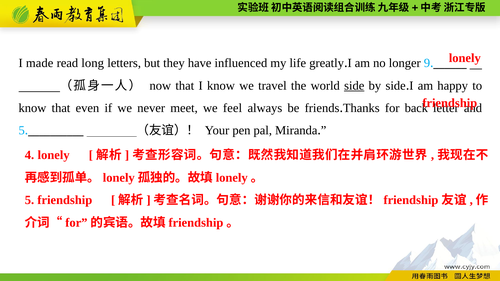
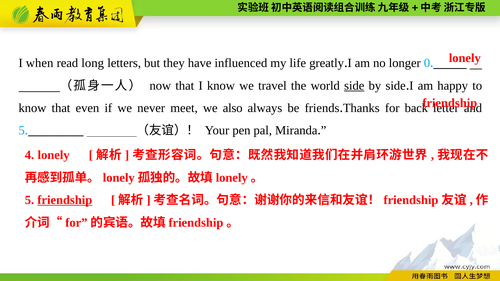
made: made -> when
9: 9 -> 0
feel: feel -> also
friendship at (65, 200) underline: none -> present
